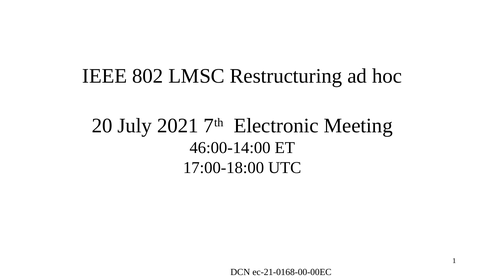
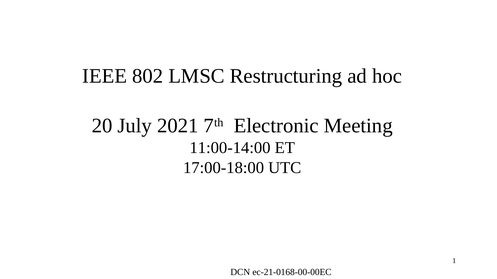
46:00-14:00: 46:00-14:00 -> 11:00-14:00
